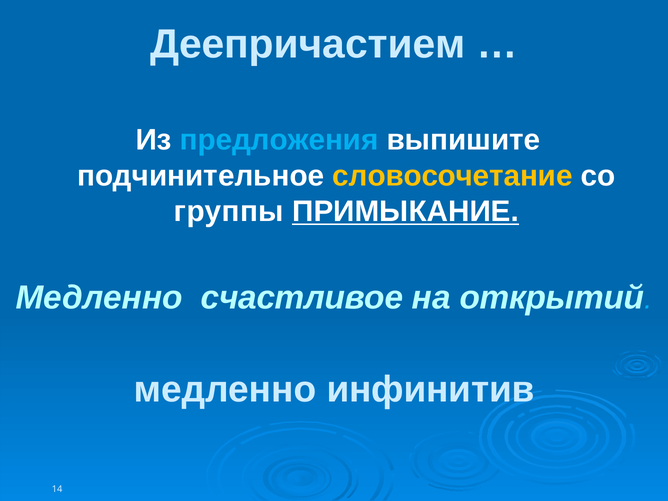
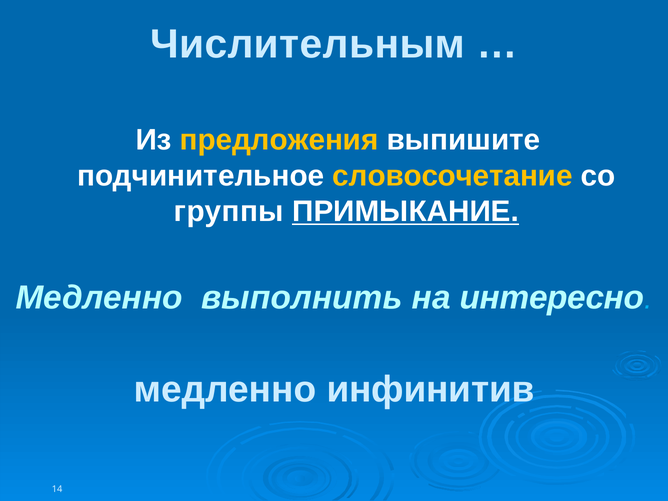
Деепричастием: Деепричастием -> Числительным
предложения colour: light blue -> yellow
счастливое: счастливое -> выполнить
открытий: открытий -> интересно
